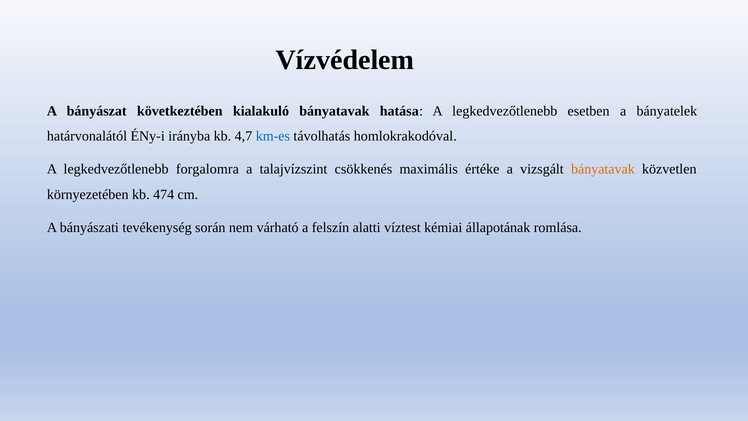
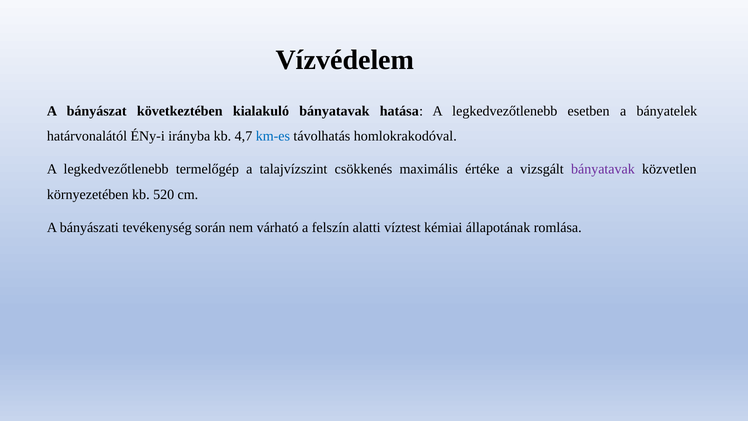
forgalomra: forgalomra -> termelőgép
bányatavak at (603, 169) colour: orange -> purple
474: 474 -> 520
